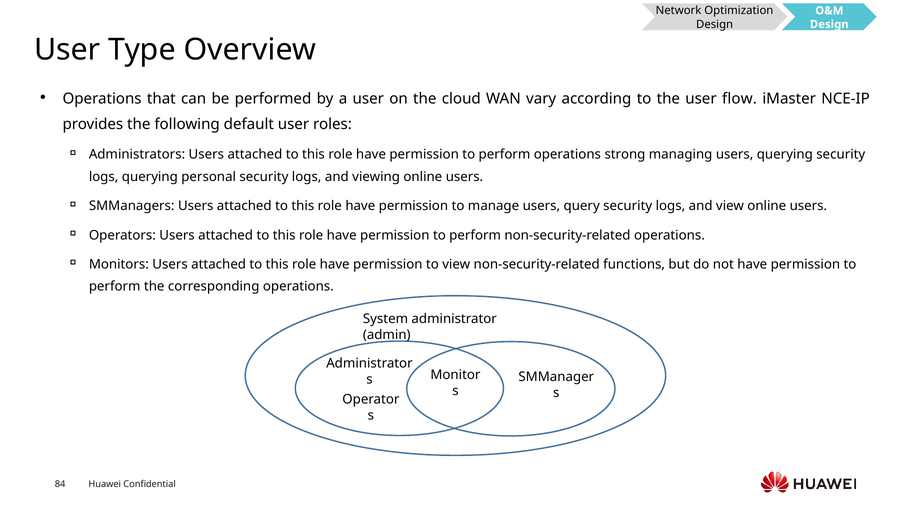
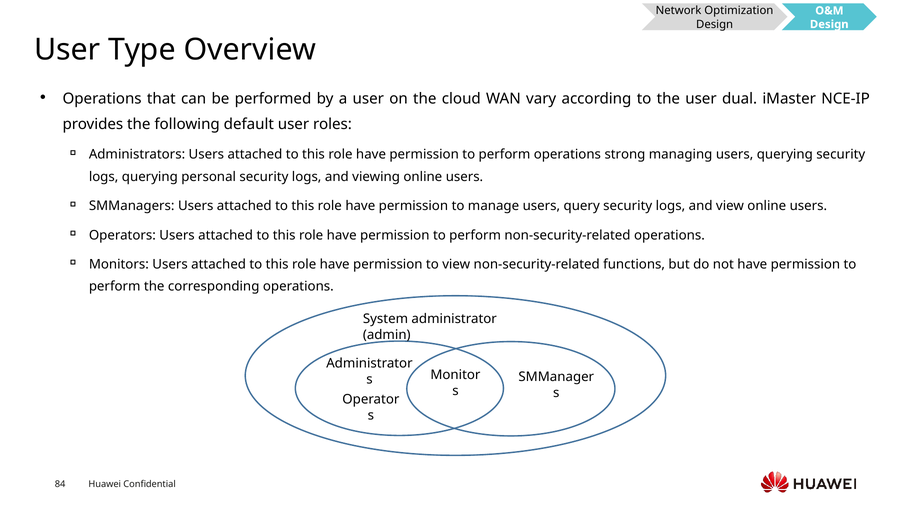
flow: flow -> dual
